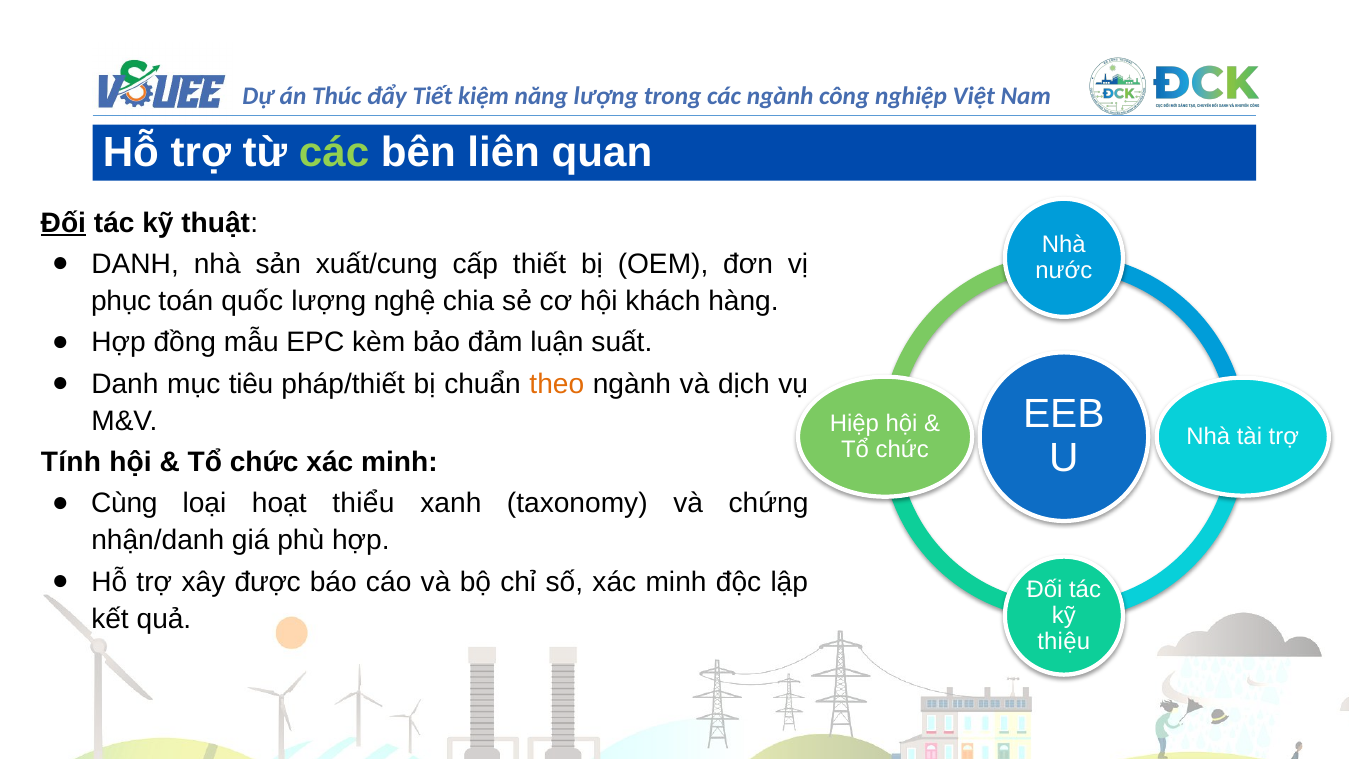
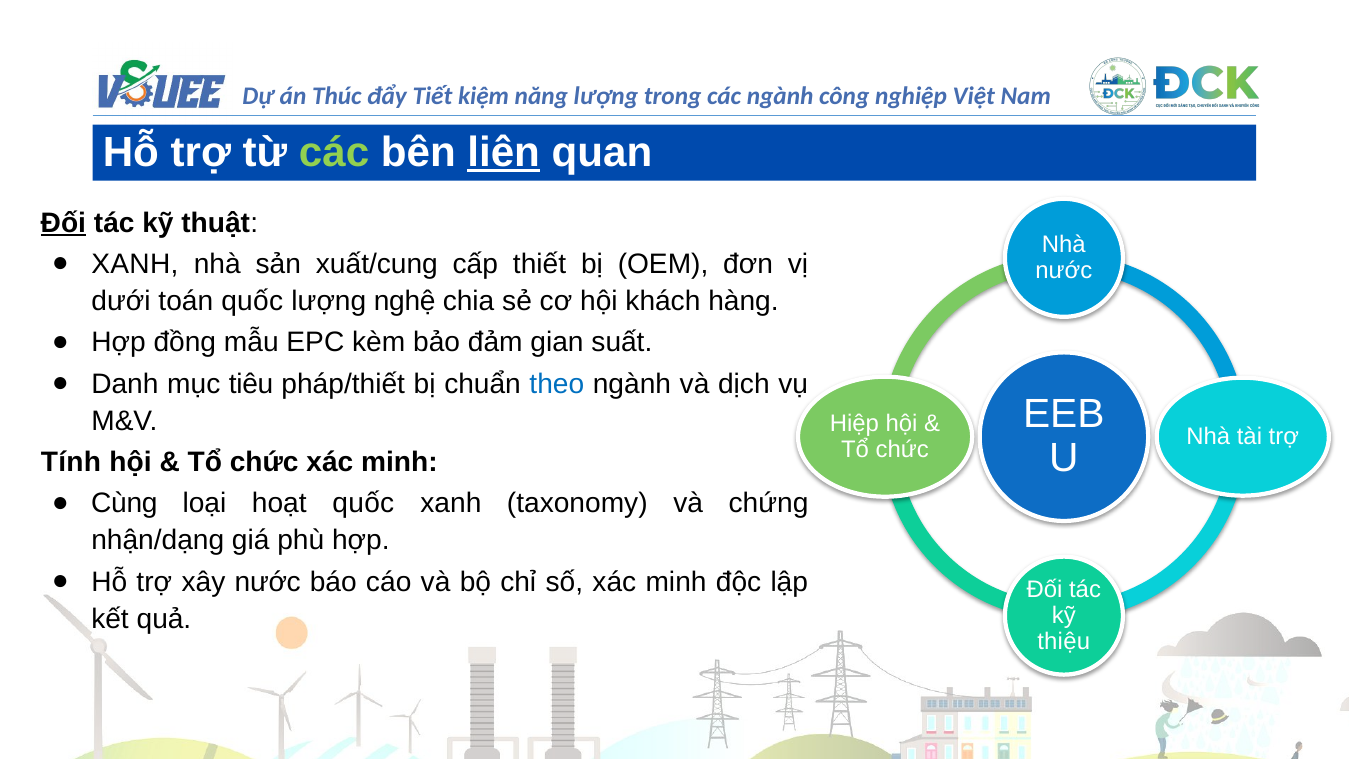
liên underline: none -> present
DANH at (135, 264): DANH -> XANH
phục: phục -> dưới
luận: luận -> gian
theo colour: orange -> blue
hoạt thiểu: thiểu -> quốc
nhận/danh: nhận/danh -> nhận/dạng
xây được: được -> nước
